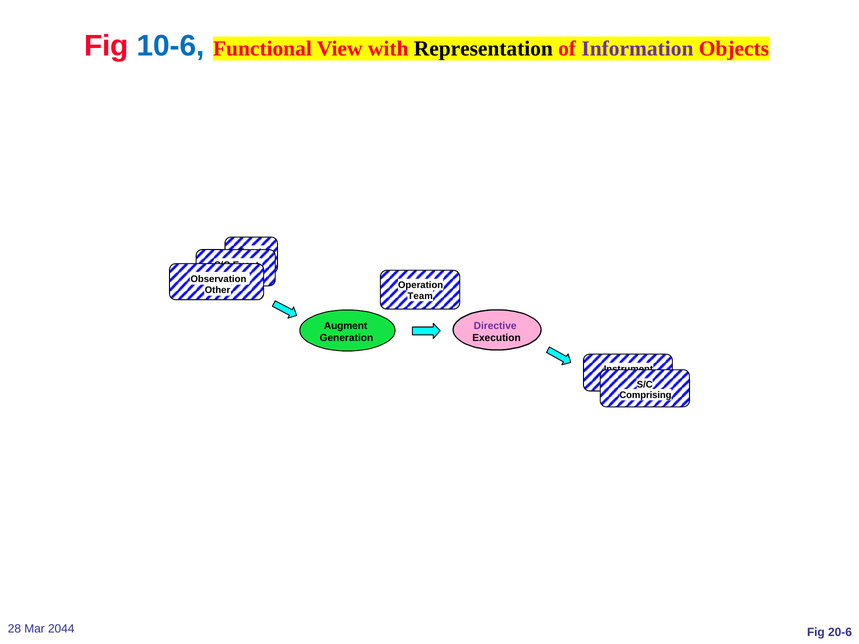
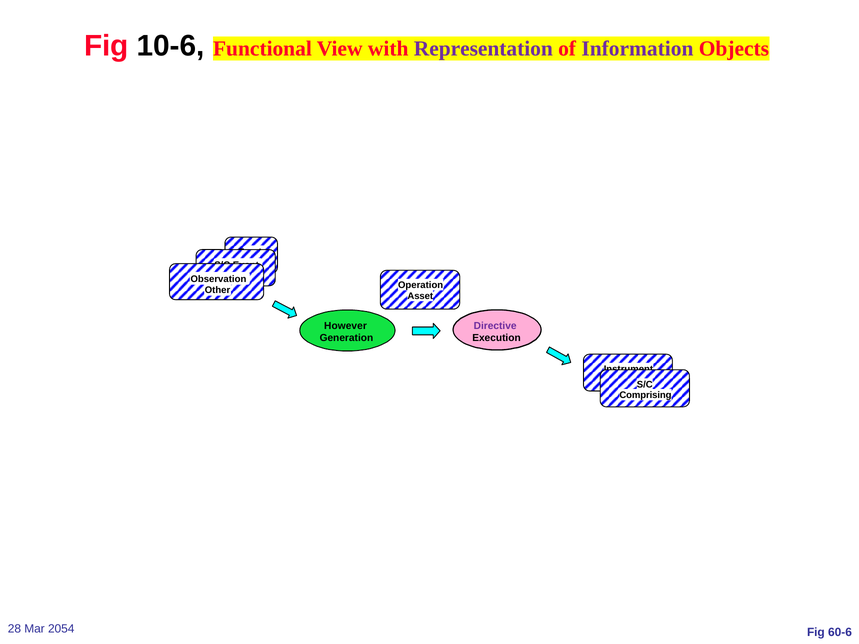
10-6 colour: blue -> black
Representation colour: black -> purple
Team: Team -> Asset
Augment: Augment -> However
2044: 2044 -> 2054
20-6: 20-6 -> 60-6
